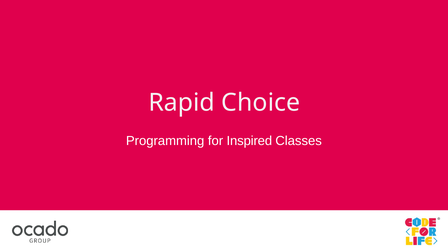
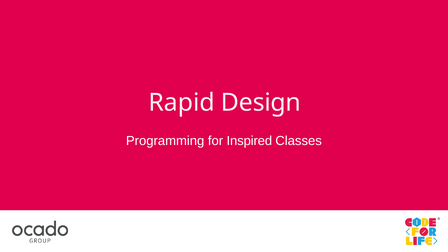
Choice: Choice -> Design
